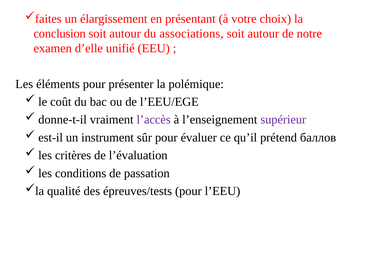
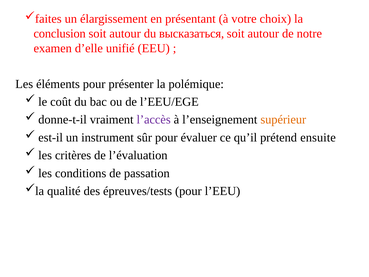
associations: associations -> высказаться
supérieur colour: purple -> orange
баллов: баллов -> ensuite
